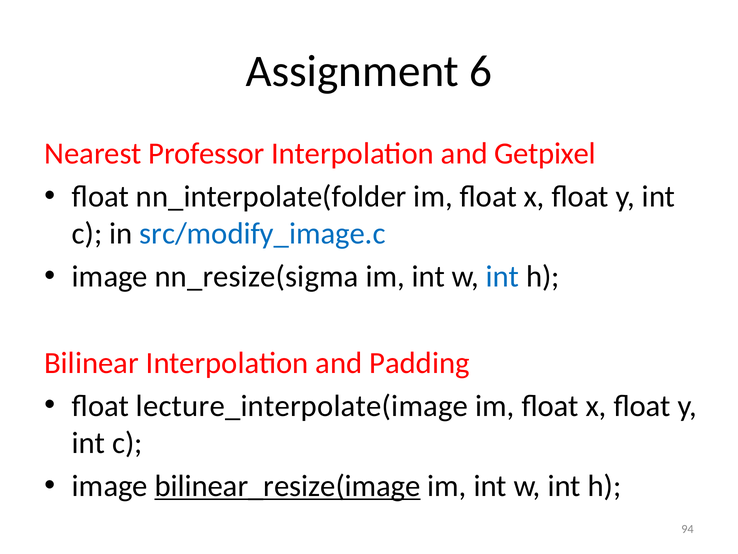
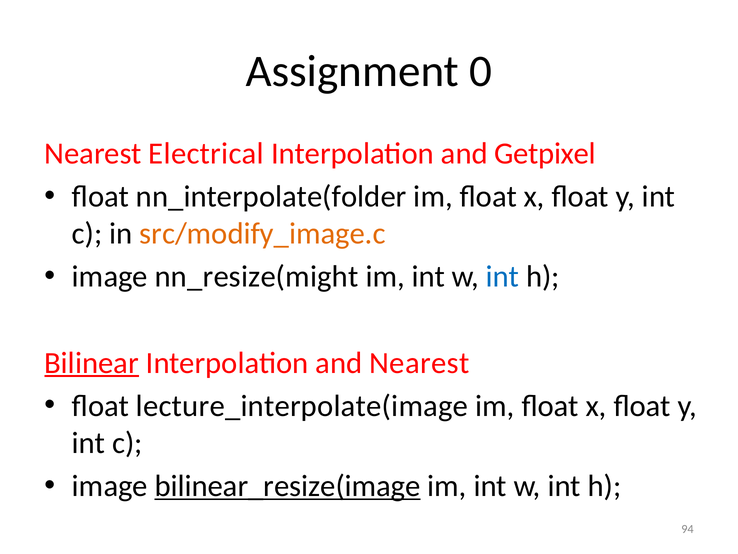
6: 6 -> 0
Professor: Professor -> Electrical
src/modify_image.c colour: blue -> orange
nn_resize(sigma: nn_resize(sigma -> nn_resize(might
Bilinear underline: none -> present
and Padding: Padding -> Nearest
